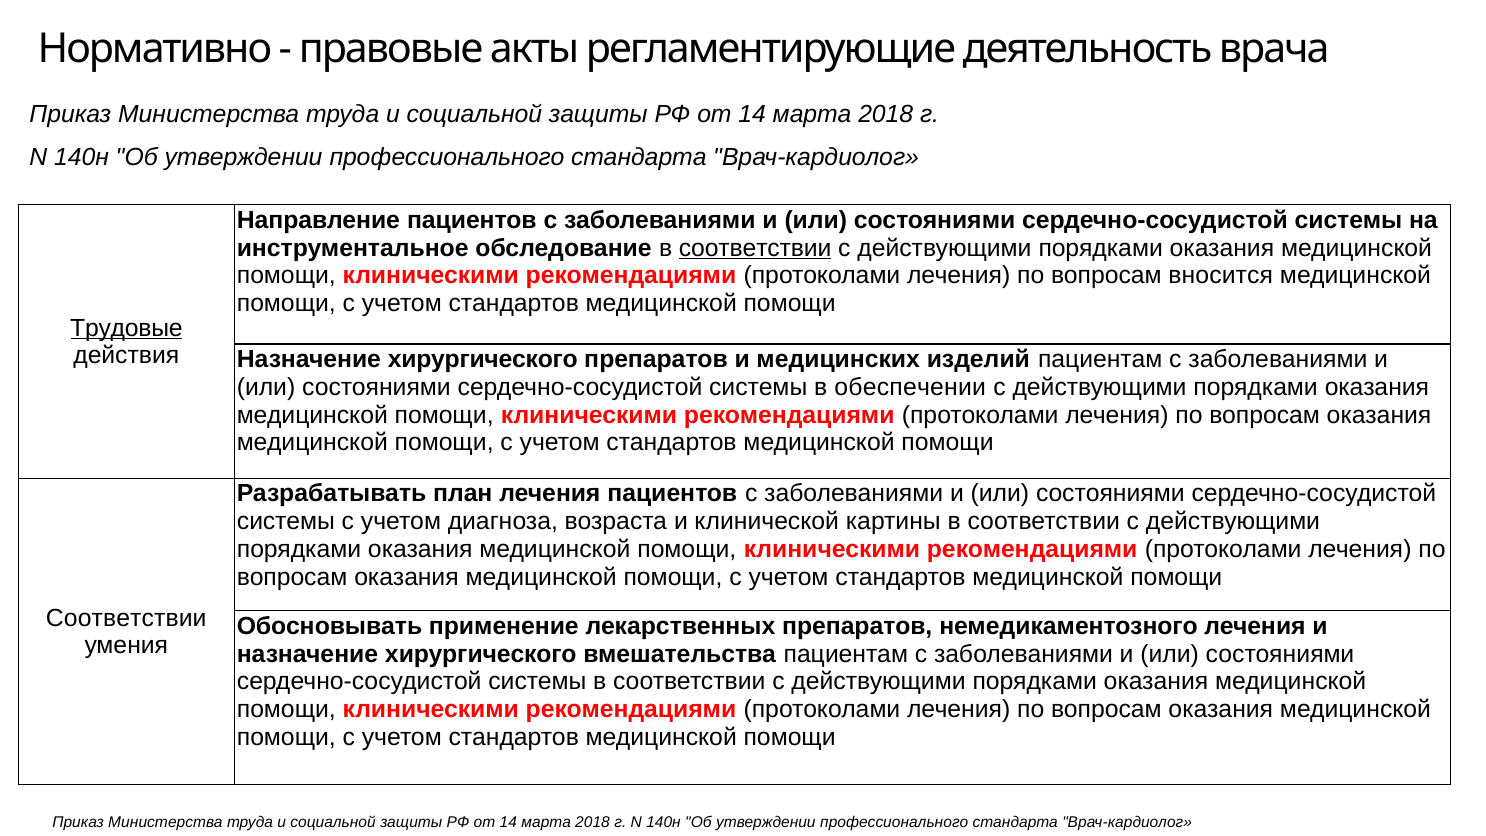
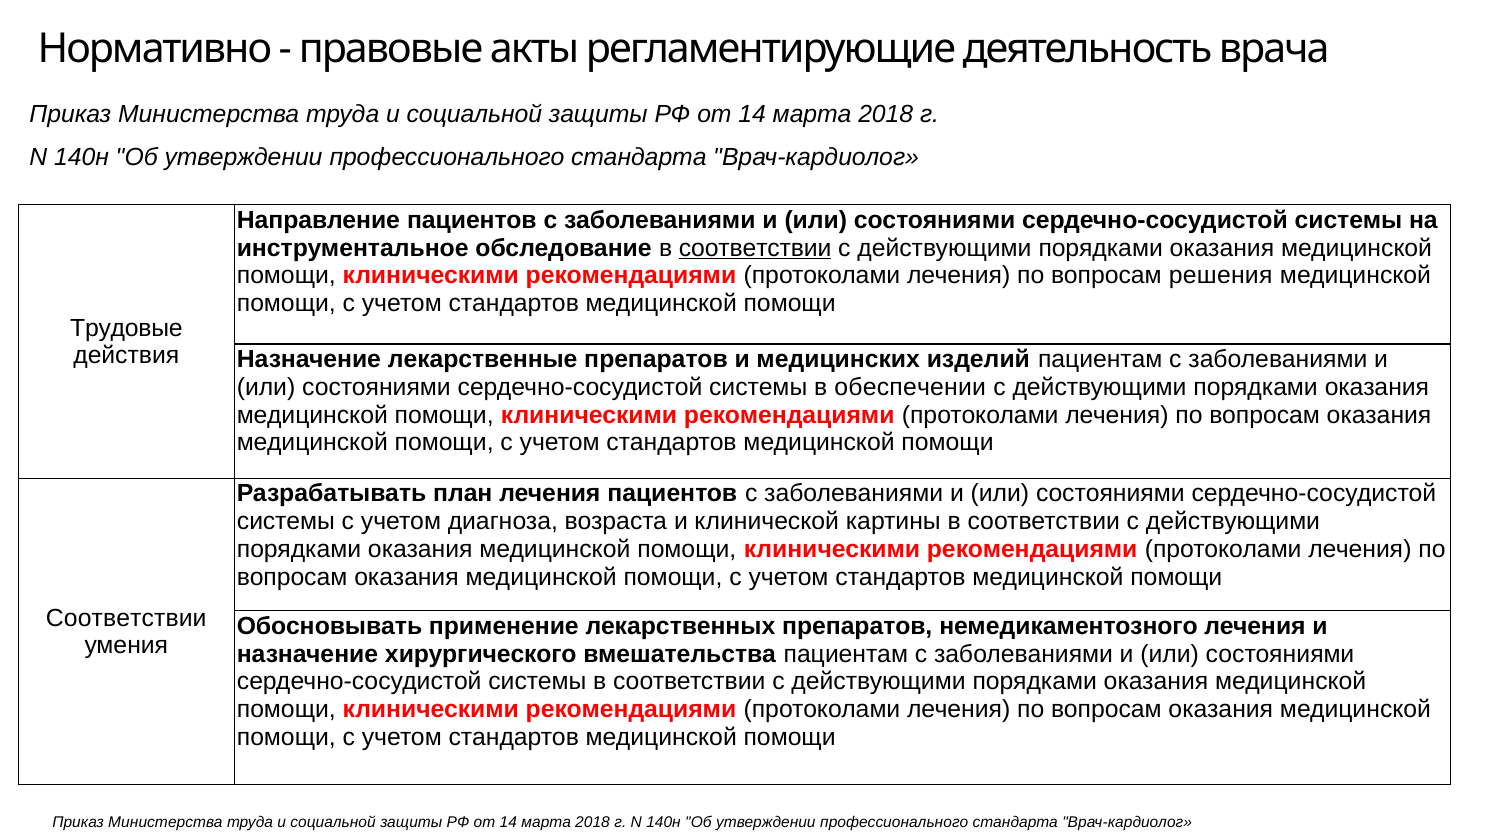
вносится: вносится -> решения
Трудовые underline: present -> none
хирургического at (483, 360): хирургического -> лекарственные
